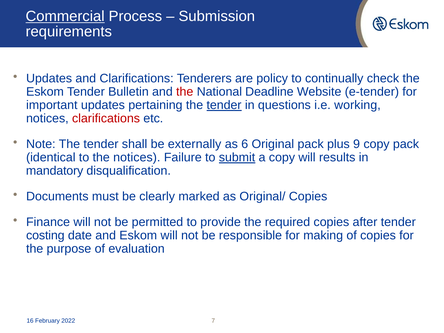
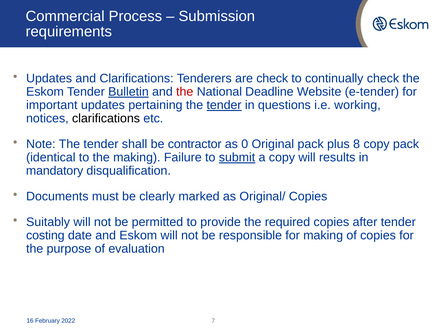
Commercial underline: present -> none
are policy: policy -> check
Bulletin underline: none -> present
clarifications at (106, 119) colour: red -> black
externally: externally -> contractor
6: 6 -> 0
9: 9 -> 8
the notices: notices -> making
Finance: Finance -> Suitably
